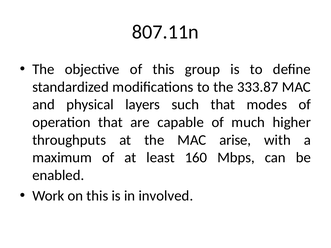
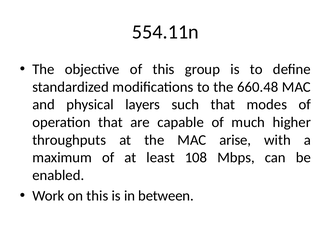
807.11n: 807.11n -> 554.11n
333.87: 333.87 -> 660.48
160: 160 -> 108
involved: involved -> between
